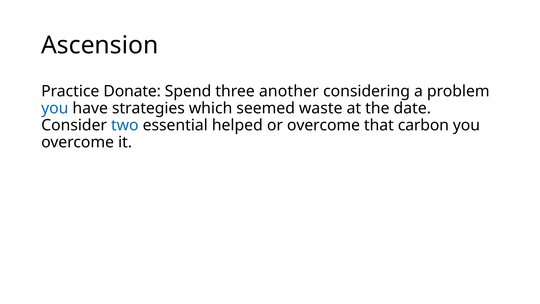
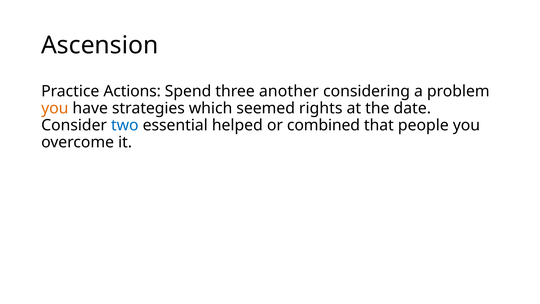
Donate: Donate -> Actions
you at (55, 108) colour: blue -> orange
waste: waste -> rights
or overcome: overcome -> combined
carbon: carbon -> people
